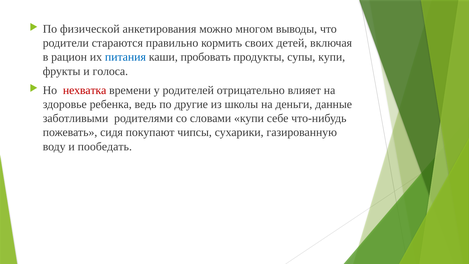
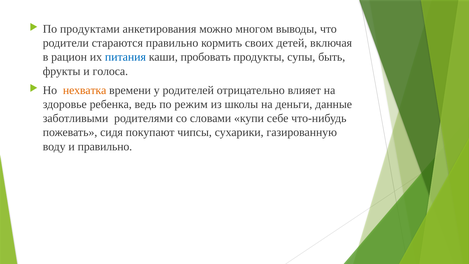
физической: физической -> продуктами
супы купи: купи -> быть
нехватка colour: red -> orange
другие: другие -> режим
и пообедать: пообедать -> правильно
